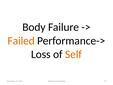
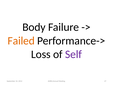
Self colour: orange -> purple
